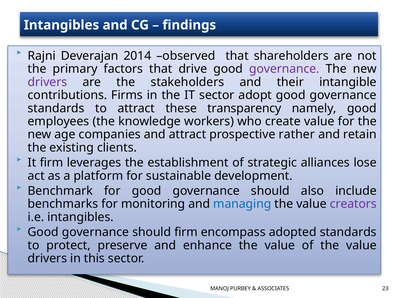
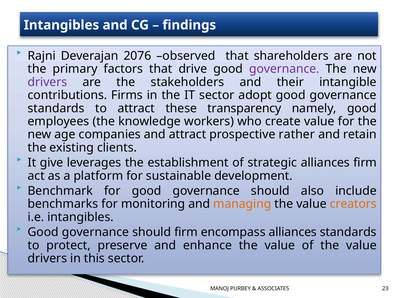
2014: 2014 -> 2076
It firm: firm -> give
alliances lose: lose -> firm
managing colour: blue -> orange
creators colour: purple -> orange
encompass adopted: adopted -> alliances
